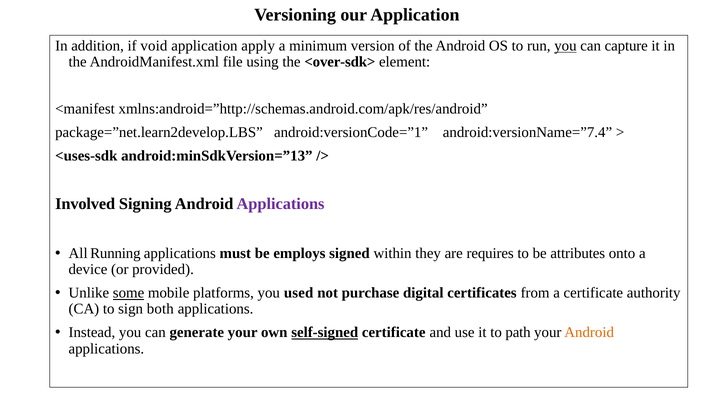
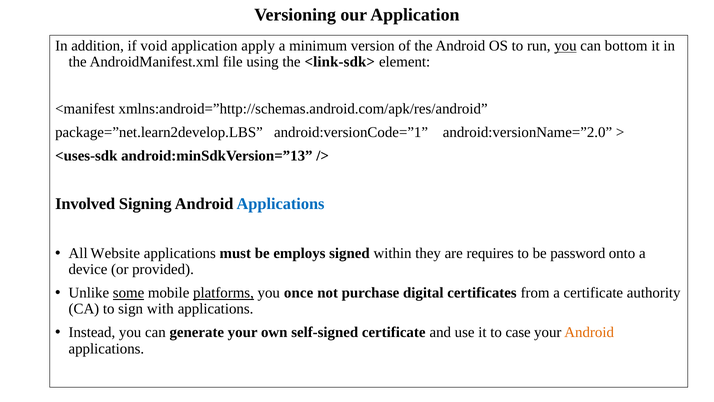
capture: capture -> bottom
<over-sdk>: <over-sdk> -> <link-sdk>
android:versionName=”7.4: android:versionName=”7.4 -> android:versionName=”2.0
Applications at (281, 204) colour: purple -> blue
Running: Running -> Website
attributes: attributes -> password
platforms underline: none -> present
used: used -> once
both: both -> with
self-signed underline: present -> none
path: path -> case
